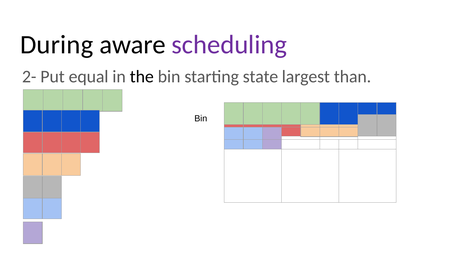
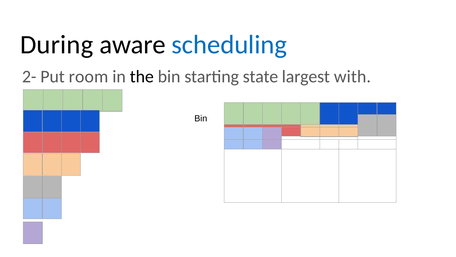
scheduling colour: purple -> blue
equal: equal -> room
than: than -> with
